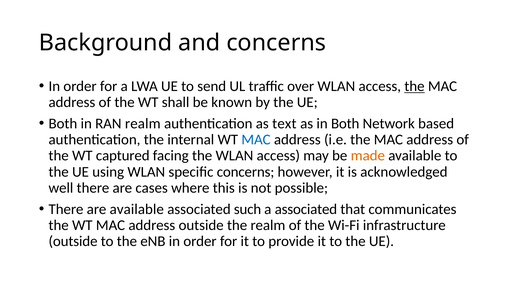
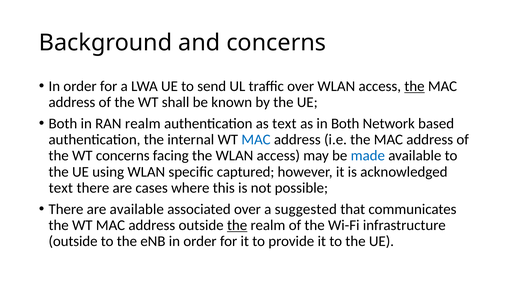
WT captured: captured -> concerns
made colour: orange -> blue
specific concerns: concerns -> captured
well at (61, 188): well -> text
associated such: such -> over
a associated: associated -> suggested
the at (237, 226) underline: none -> present
